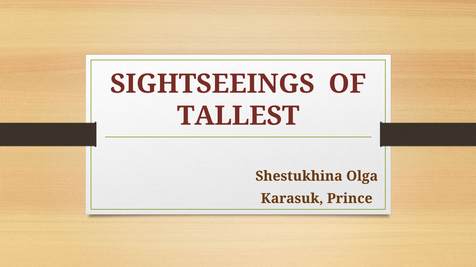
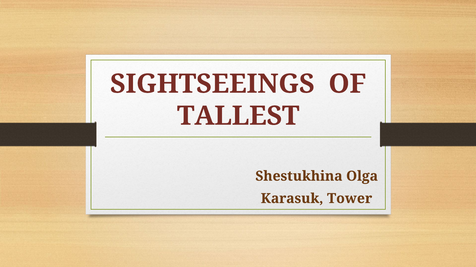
Prince: Prince -> Tower
